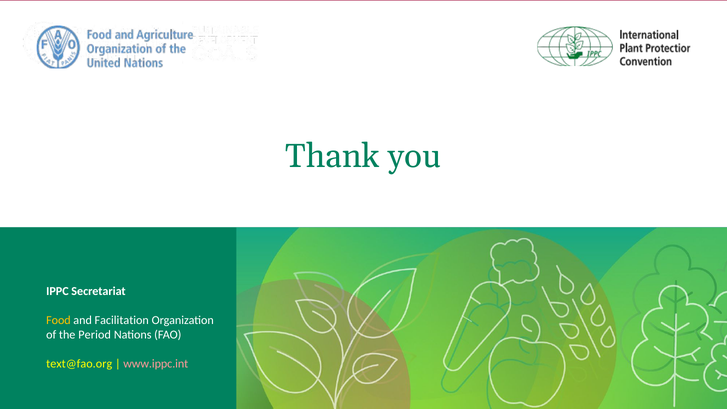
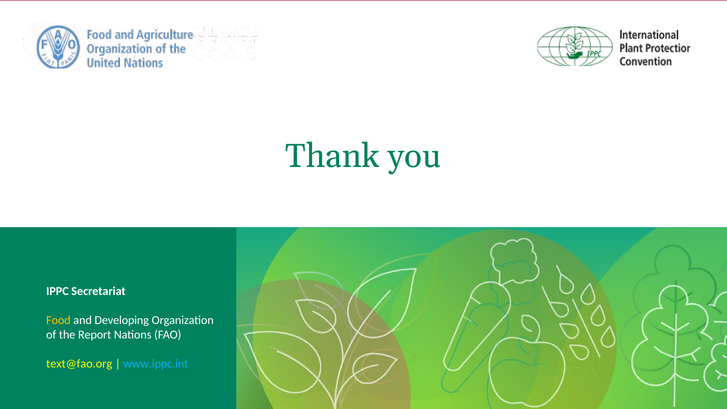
Facilitation: Facilitation -> Developing
Period: Period -> Report
www.ippc.int colour: pink -> light blue
